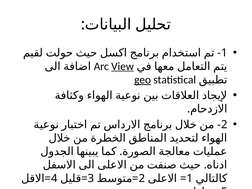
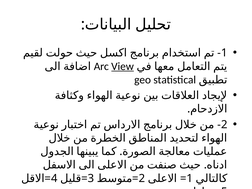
geo underline: present -> none
